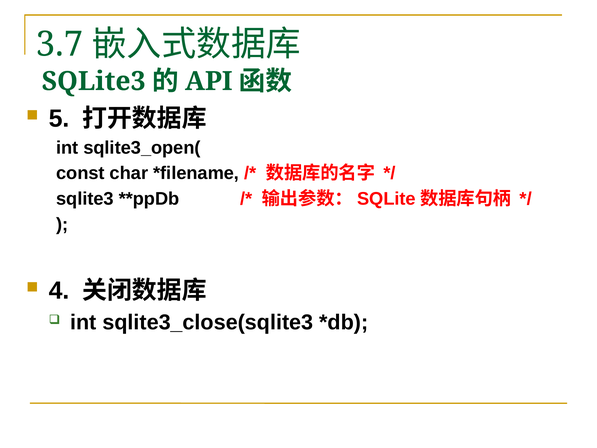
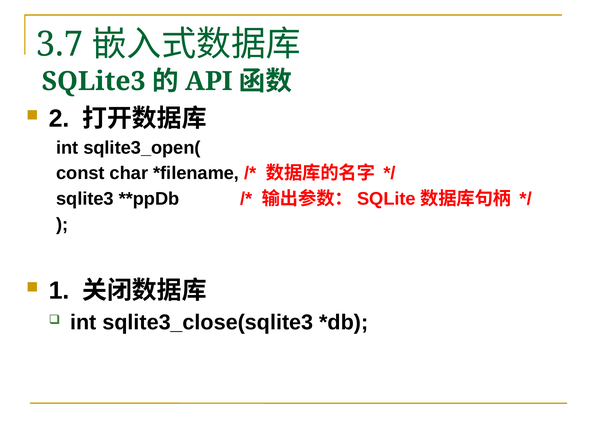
5: 5 -> 2
4: 4 -> 1
